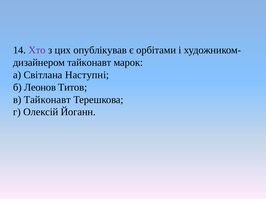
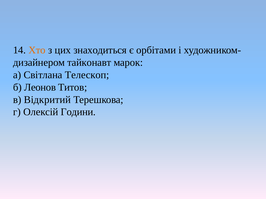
Хто colour: purple -> orange
опублікував: опублікував -> знаходиться
Наступні: Наступні -> Телескоп
в Тайконавт: Тайконавт -> Відкритий
Йоганн: Йоганн -> Години
